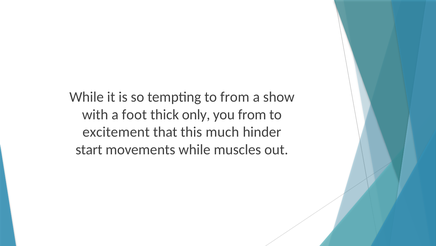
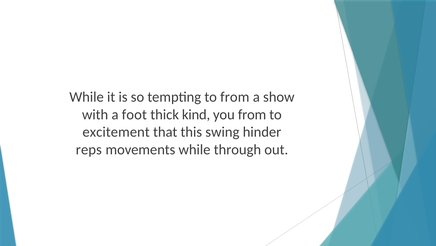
only: only -> kind
much: much -> swing
start: start -> reps
muscles: muscles -> through
